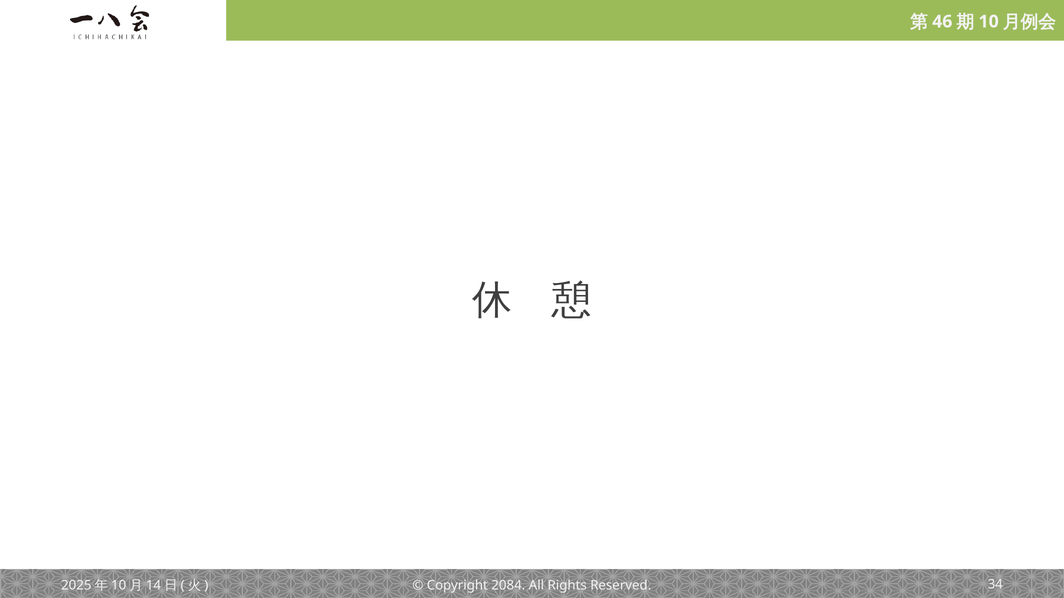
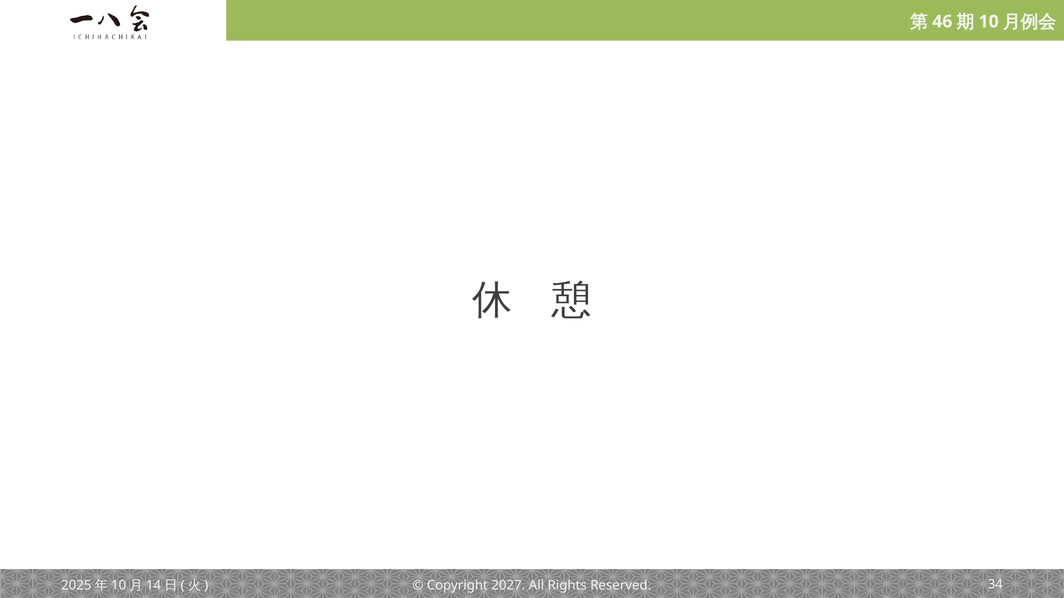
2084: 2084 -> 2027
